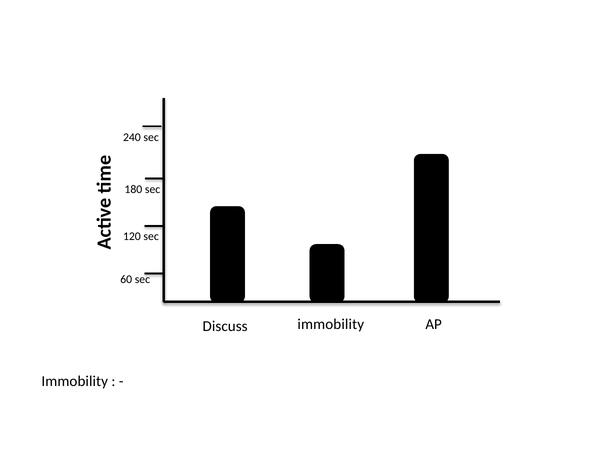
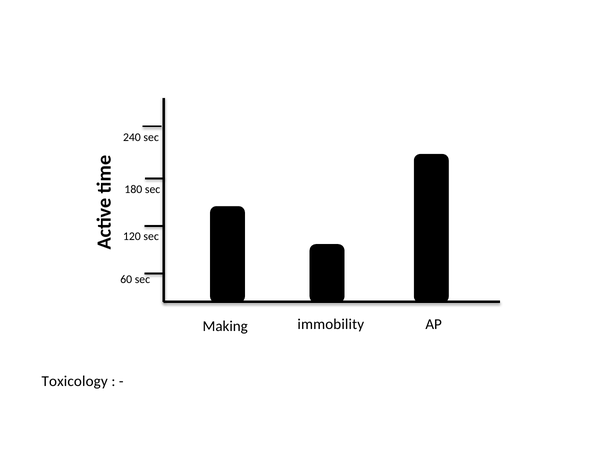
Discuss: Discuss -> Making
Immobility at (75, 381): Immobility -> Toxicology
